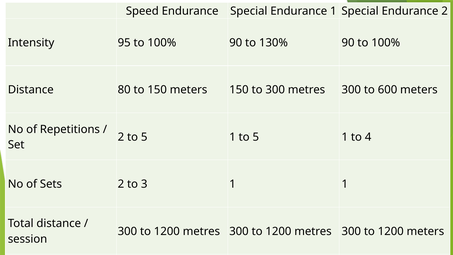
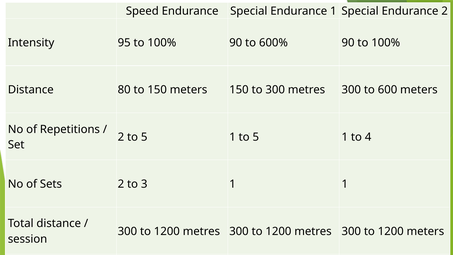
130%: 130% -> 600%
